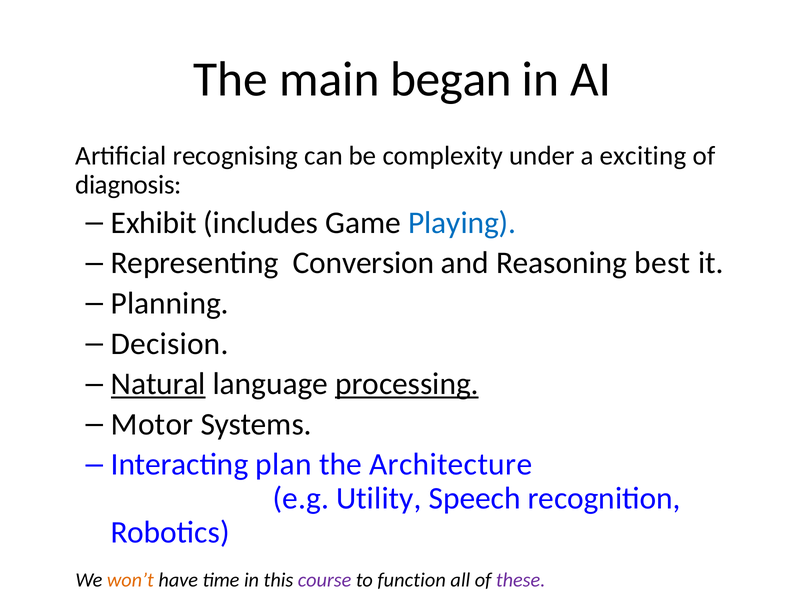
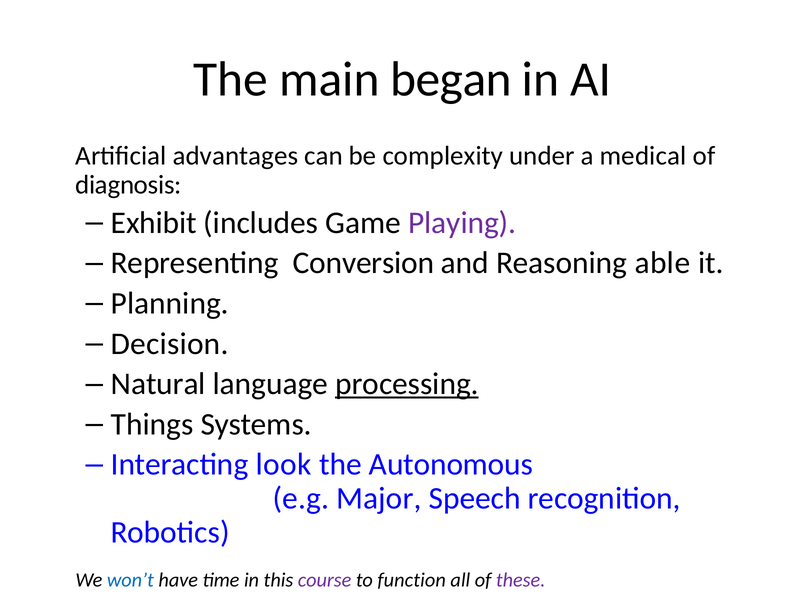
recognising: recognising -> advantages
exciting: exciting -> medical
Playing colour: blue -> purple
best: best -> able
Natural underline: present -> none
Motor: Motor -> Things
plan: plan -> look
Architecture: Architecture -> Autonomous
Utility: Utility -> Major
won’t colour: orange -> blue
